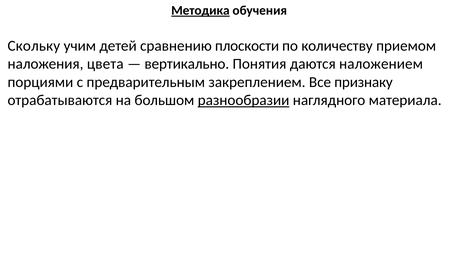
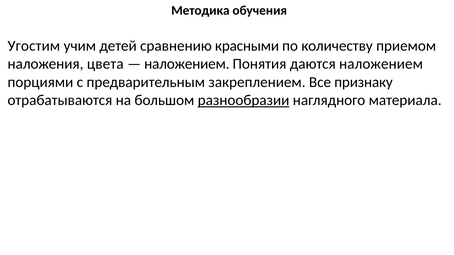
Методика underline: present -> none
Скольку: Скольку -> Угостим
плоскости: плоскости -> красными
вертикально at (187, 64): вертикально -> наложением
